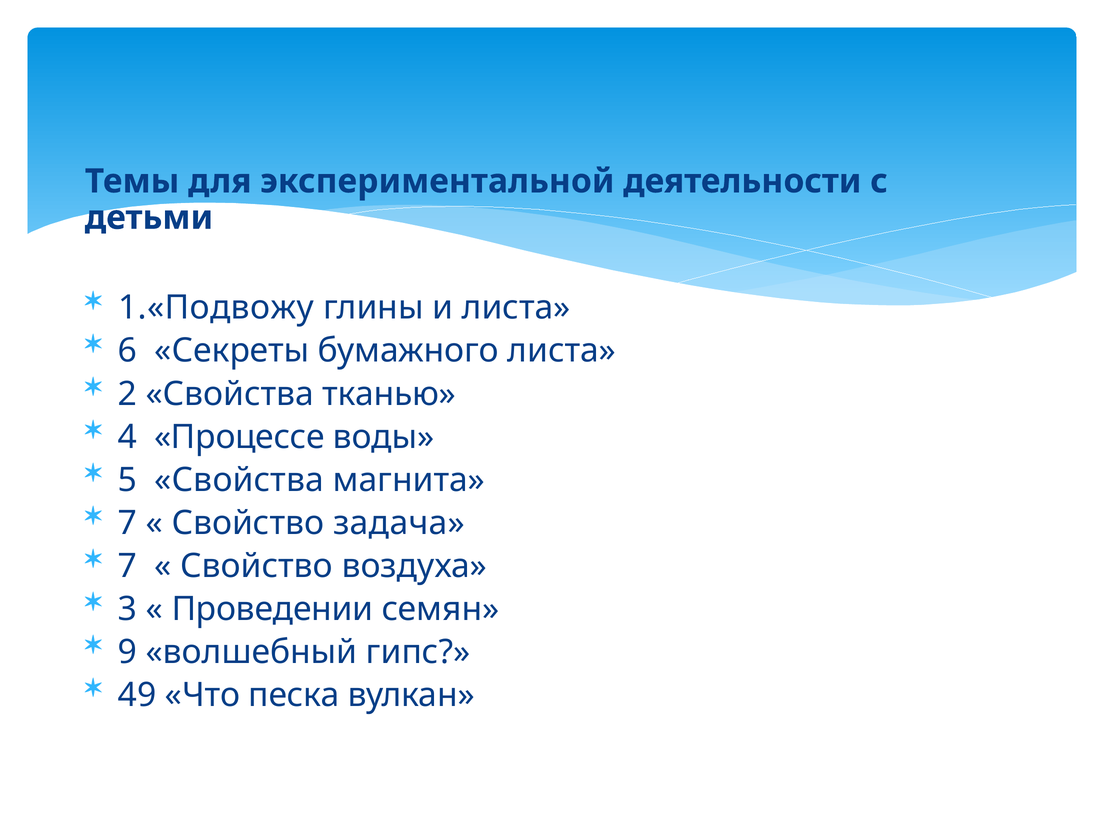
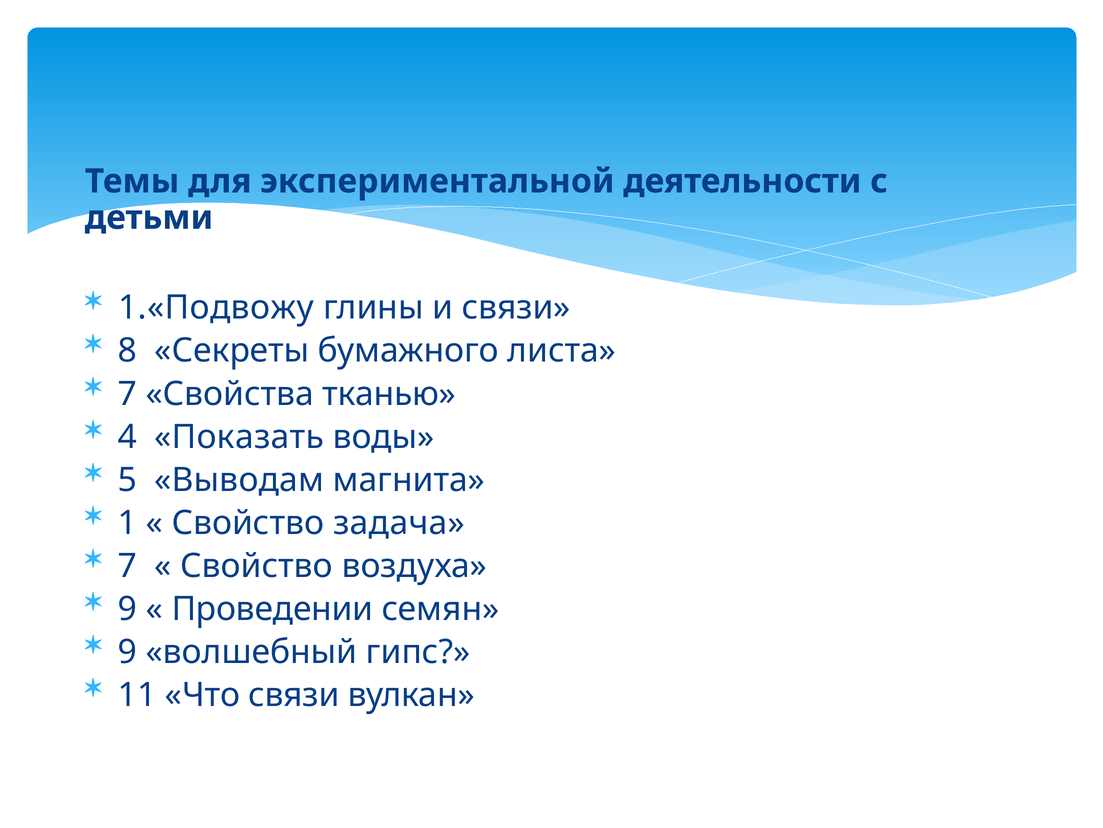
и листа: листа -> связи
6: 6 -> 8
2 at (128, 394): 2 -> 7
Процессе: Процессе -> Показать
5 Свойства: Свойства -> Выводам
7 at (128, 522): 7 -> 1
3 at (128, 608): 3 -> 9
49: 49 -> 11
Что песка: песка -> связи
